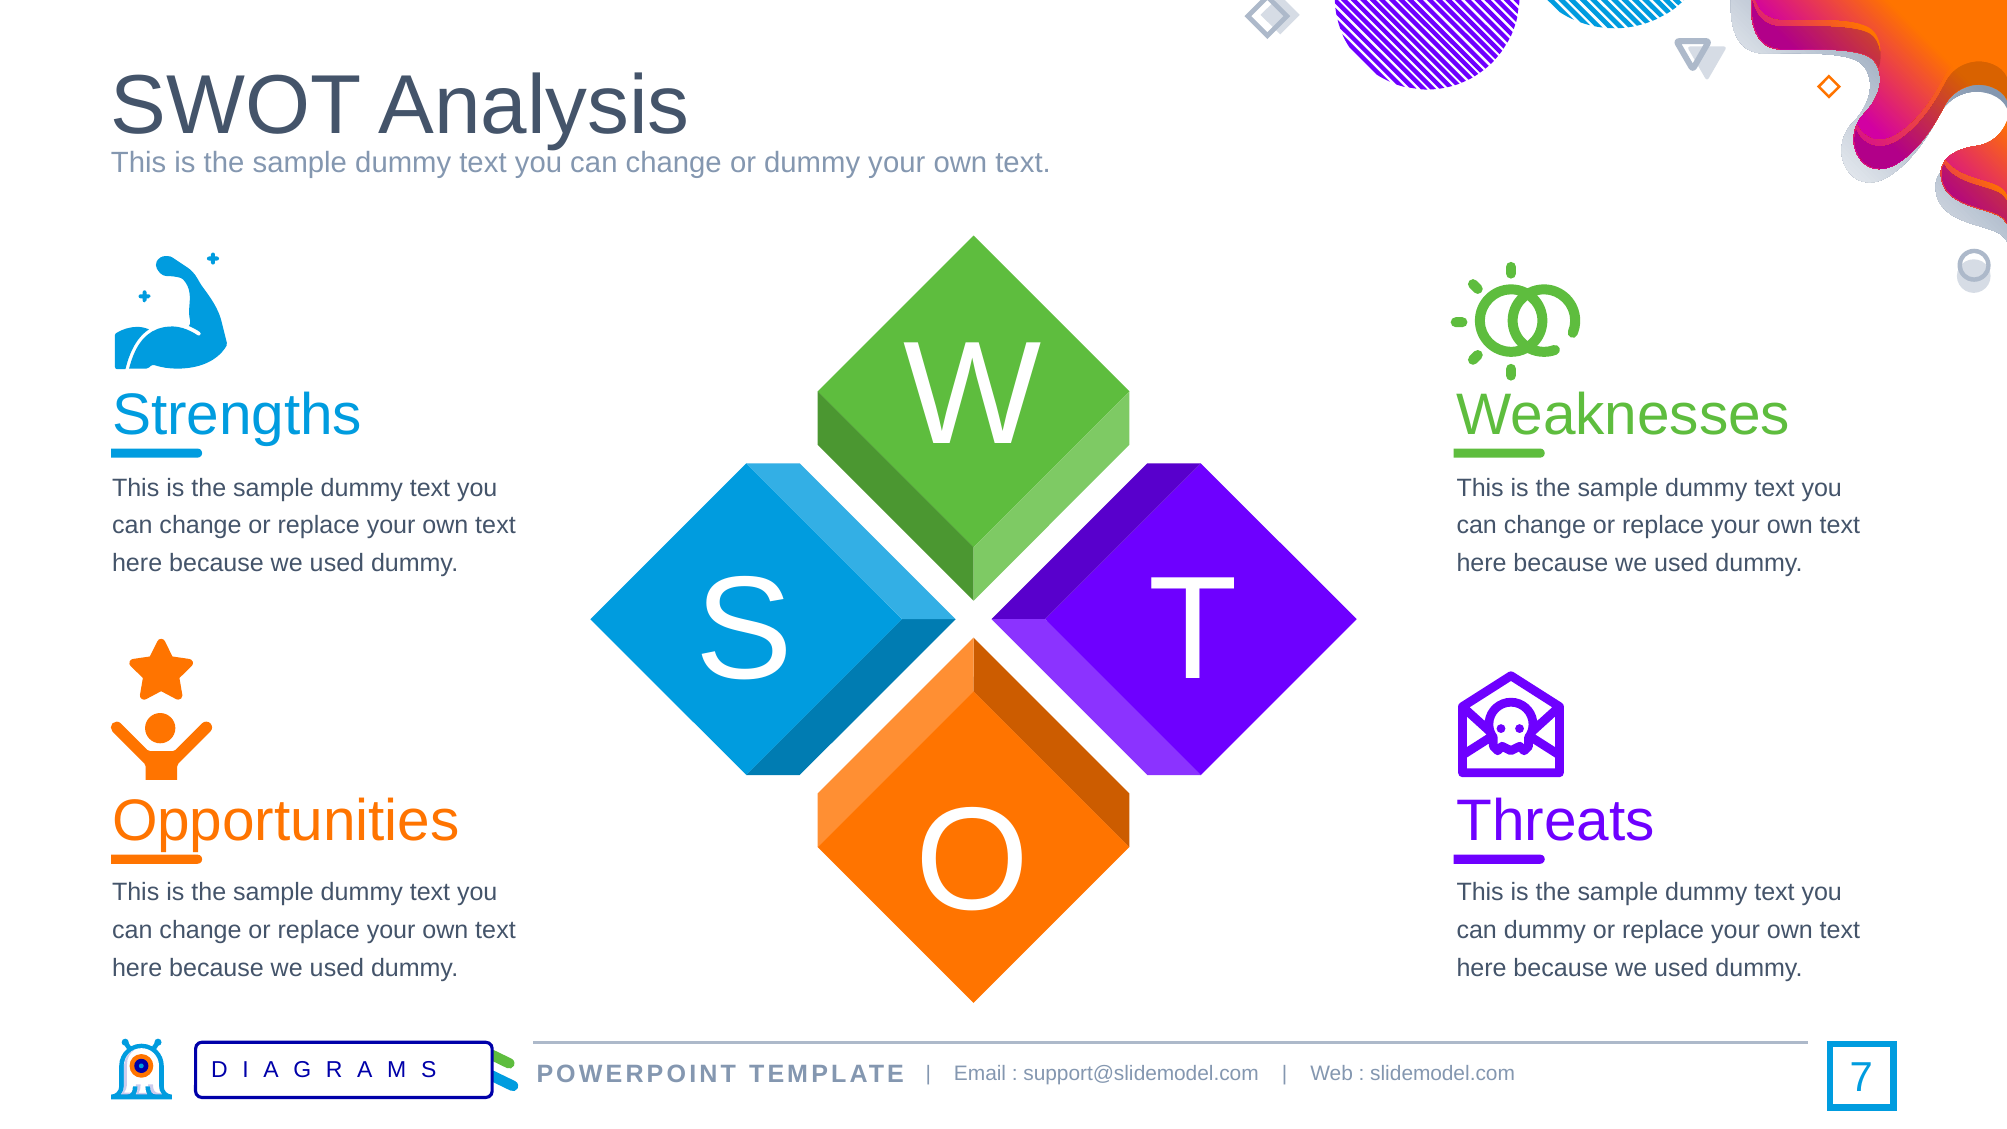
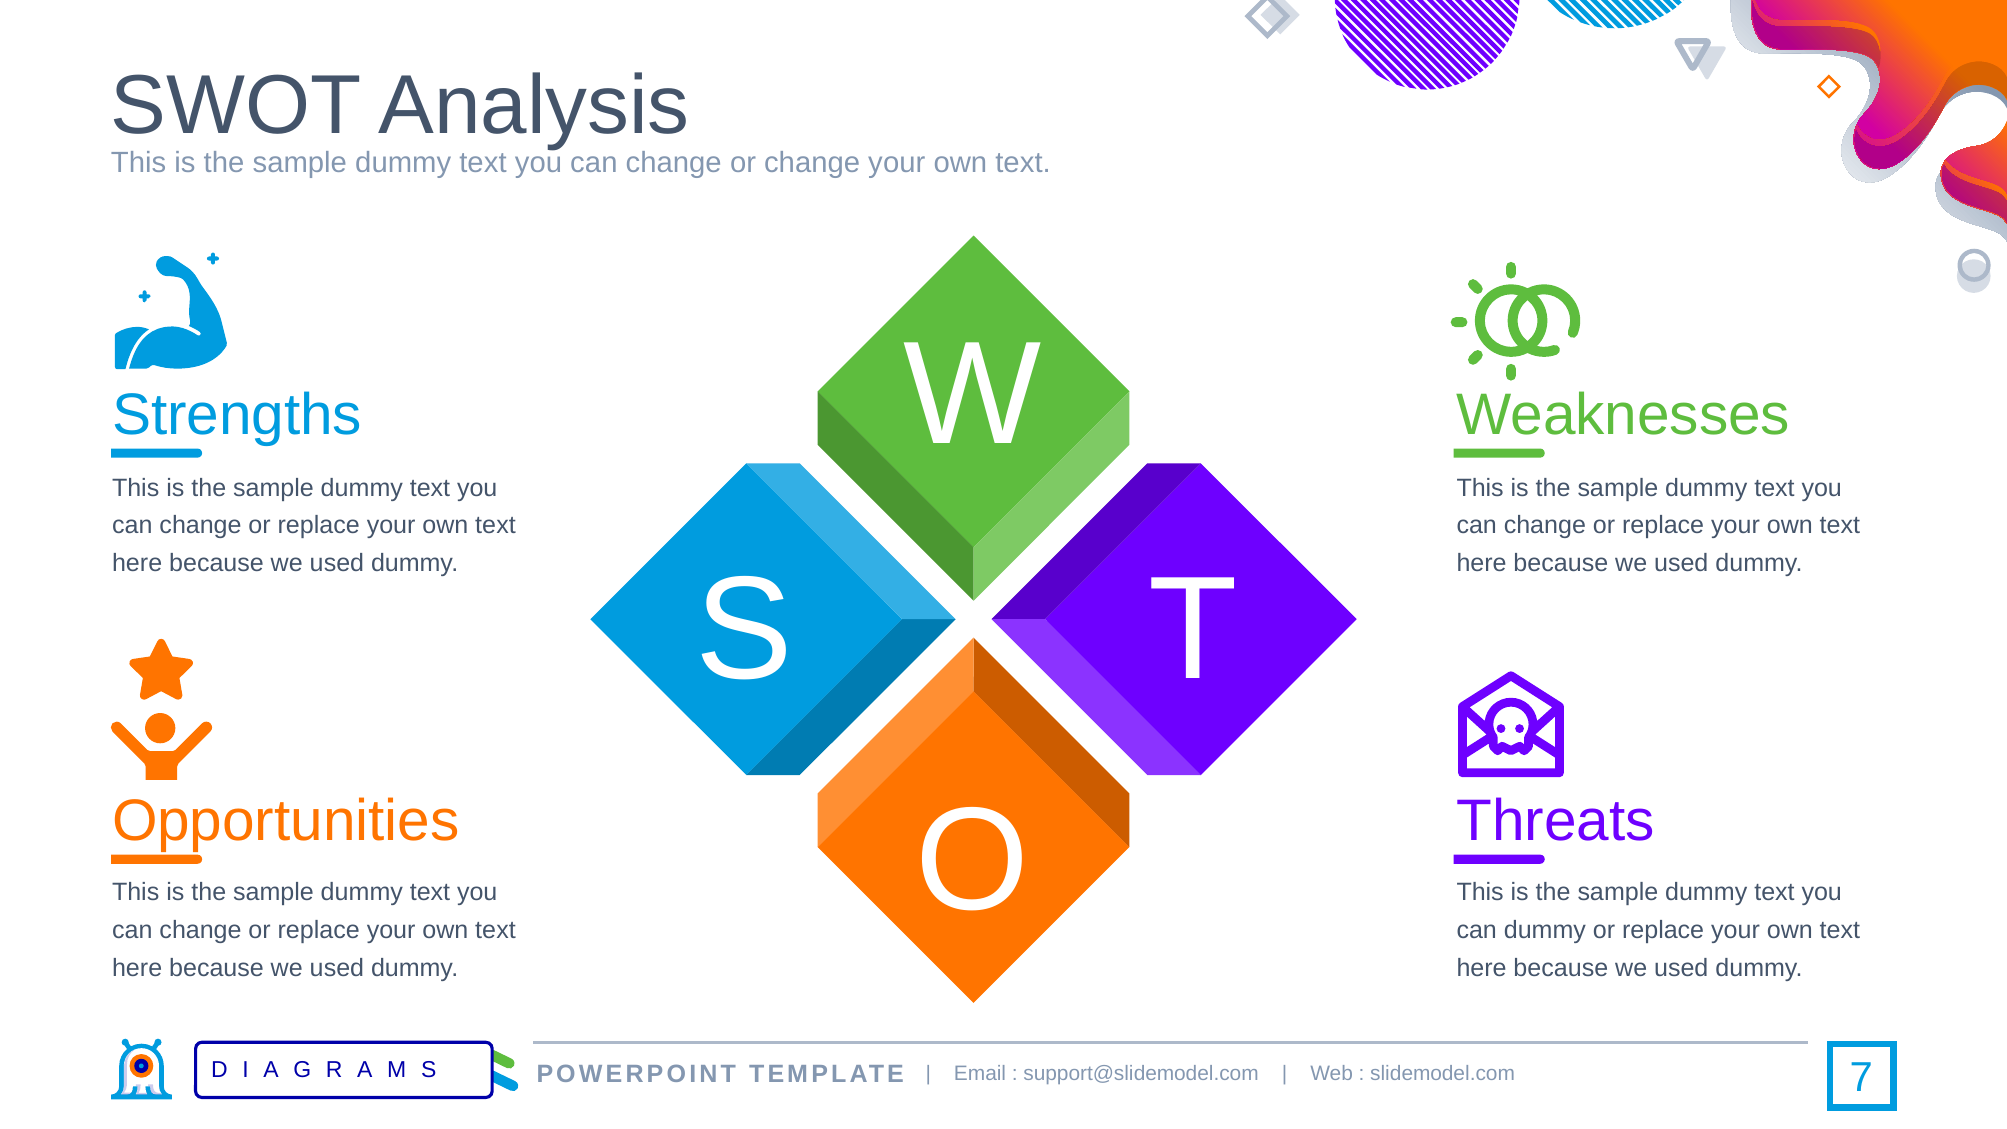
or dummy: dummy -> change
